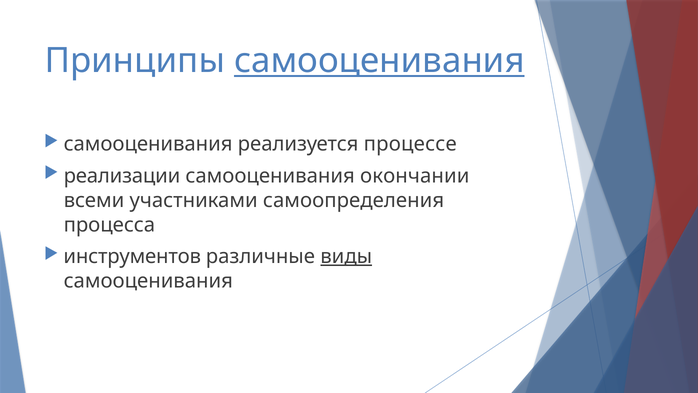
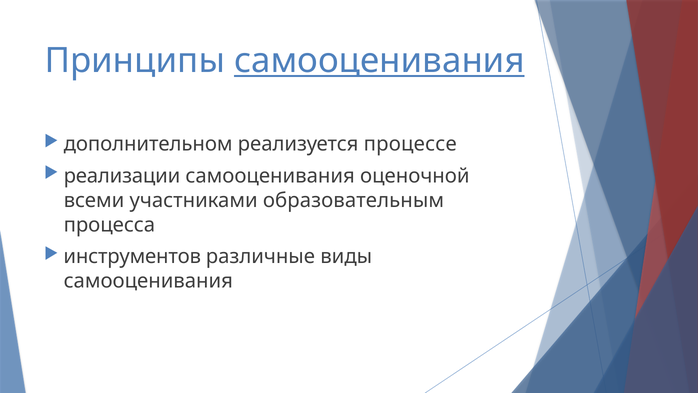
самооценивания at (148, 144): самооценивания -> дополнительном
окончании: окончании -> оценочной
самоопределения: самоопределения -> образовательным
виды underline: present -> none
